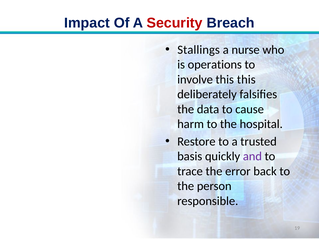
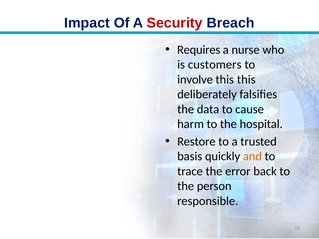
Stallings: Stallings -> Requires
operations: operations -> customers
and colour: purple -> orange
